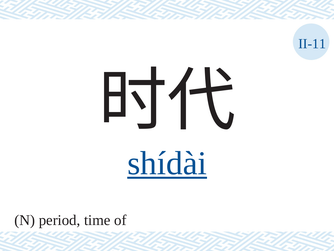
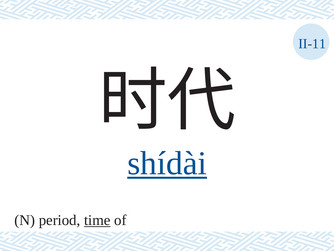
time underline: none -> present
